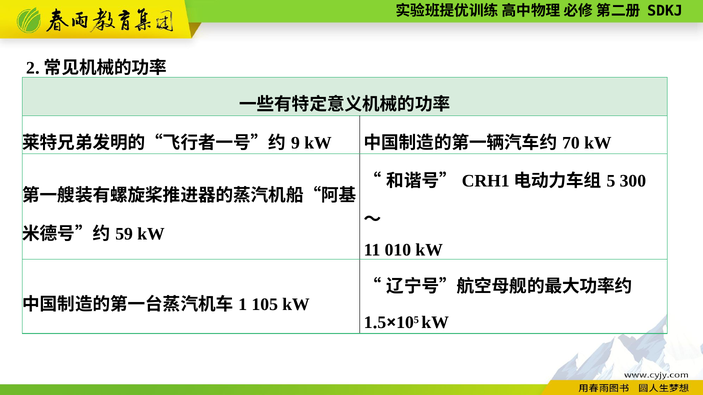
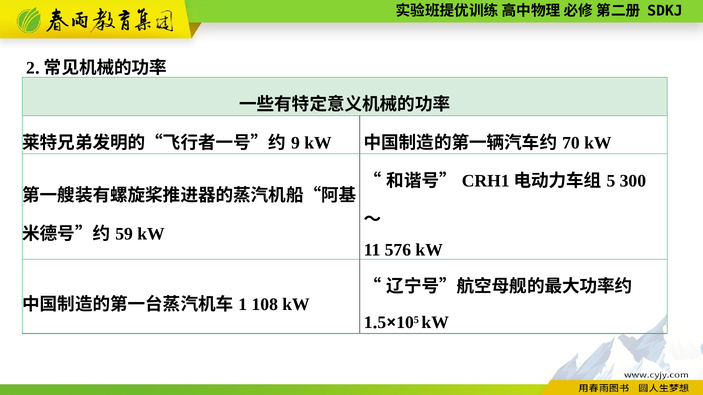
010: 010 -> 576
105 at (265, 305): 105 -> 108
